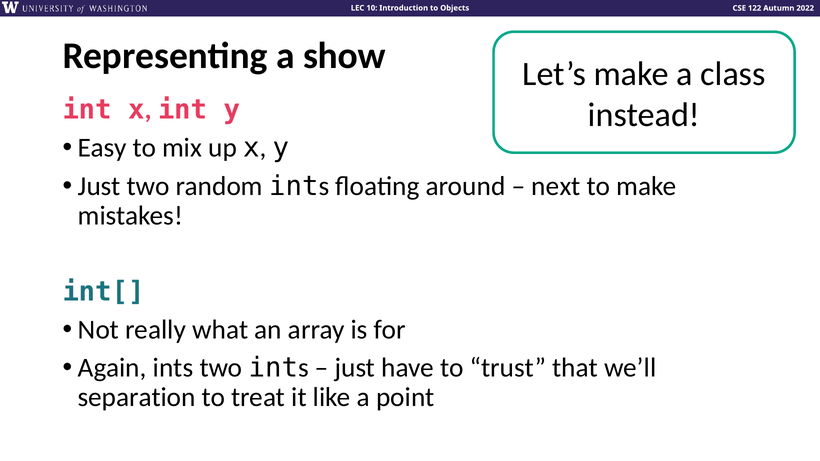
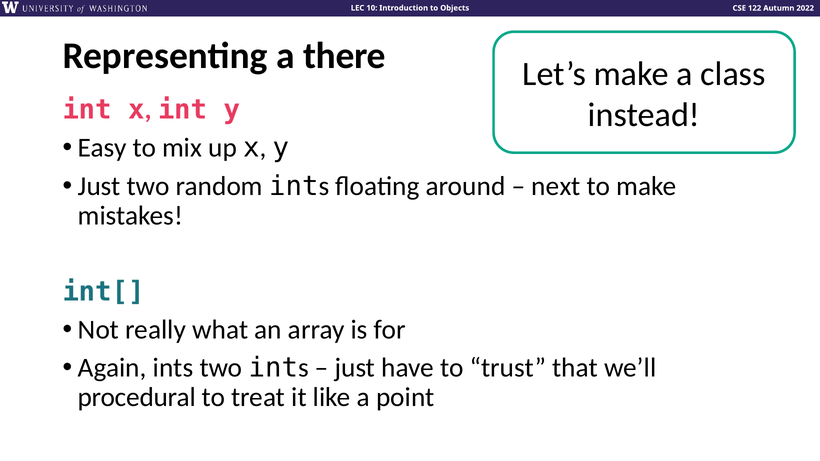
show: show -> there
separation: separation -> procedural
